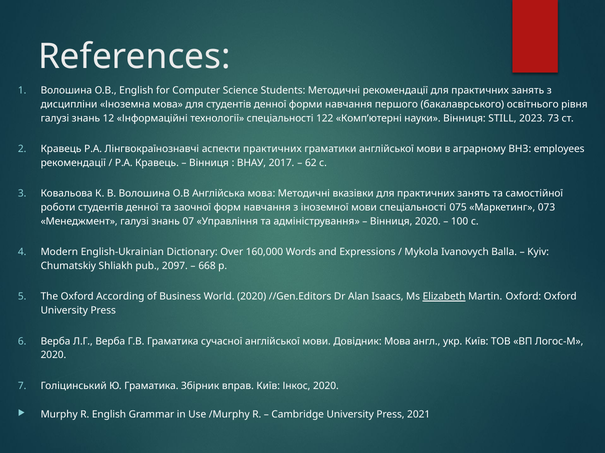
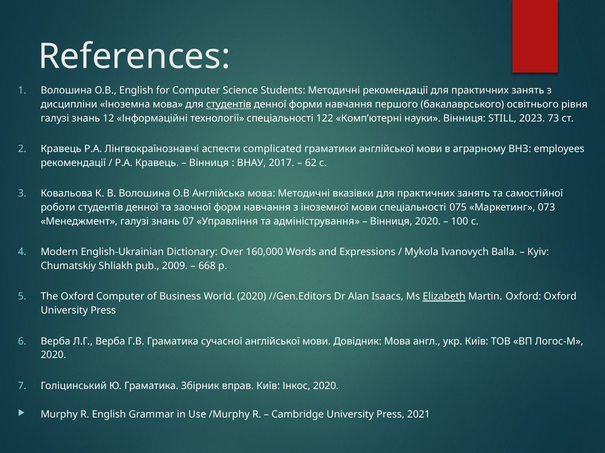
студентів at (229, 105) underline: none -> present
аспекти практичних: практичних -> complicated
2097: 2097 -> 2009
Oxford According: According -> Computer
